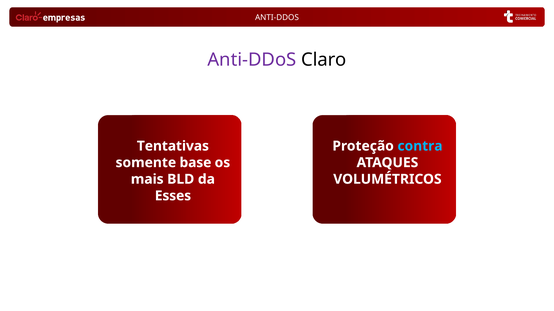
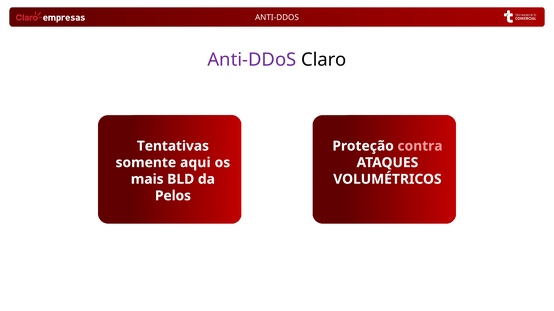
contra colour: light blue -> pink
base: base -> aqui
Esses: Esses -> Pelos
